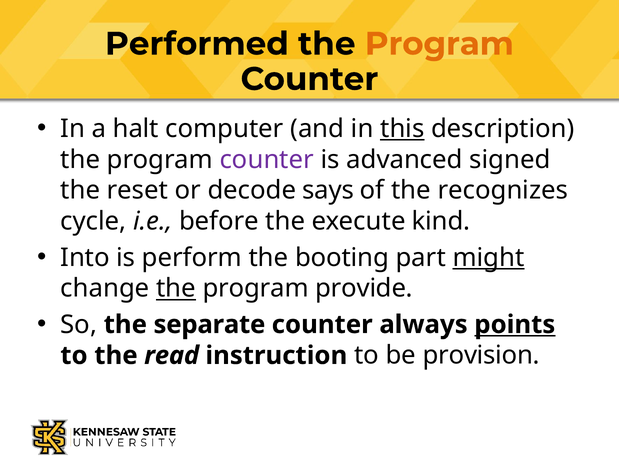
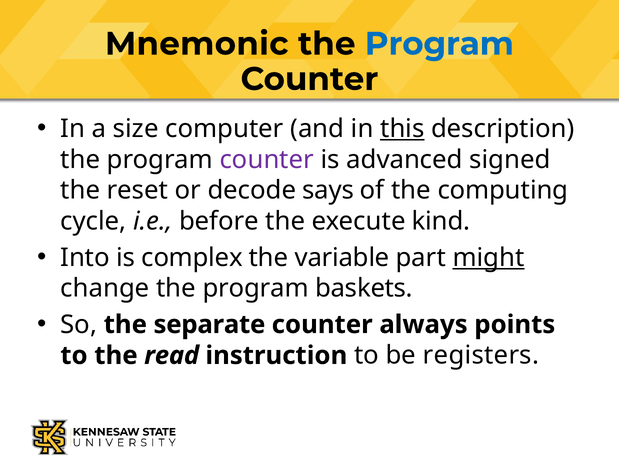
Performed: Performed -> Mnemonic
Program at (439, 44) colour: orange -> blue
halt: halt -> size
recognizes: recognizes -> computing
perform: perform -> complex
booting: booting -> variable
the at (176, 289) underline: present -> none
provide: provide -> baskets
points underline: present -> none
provision: provision -> registers
